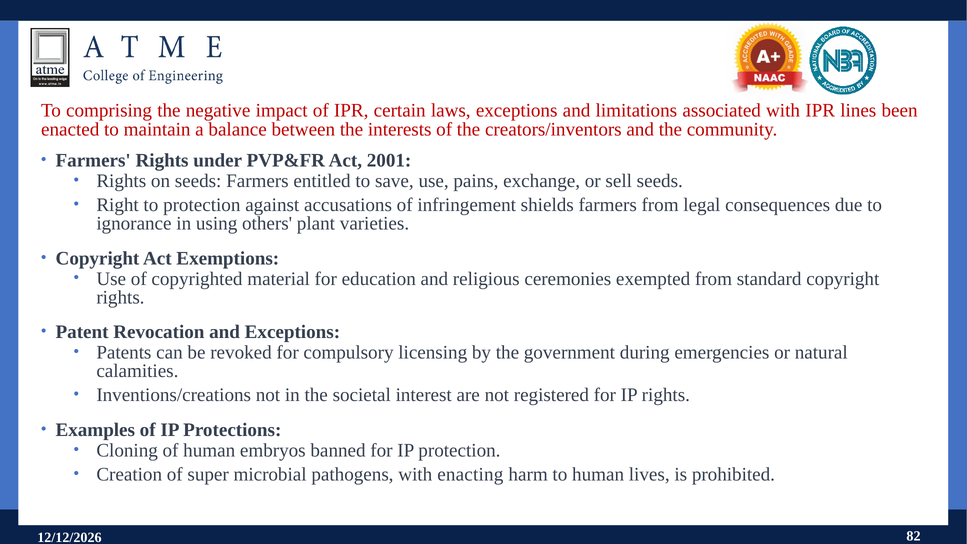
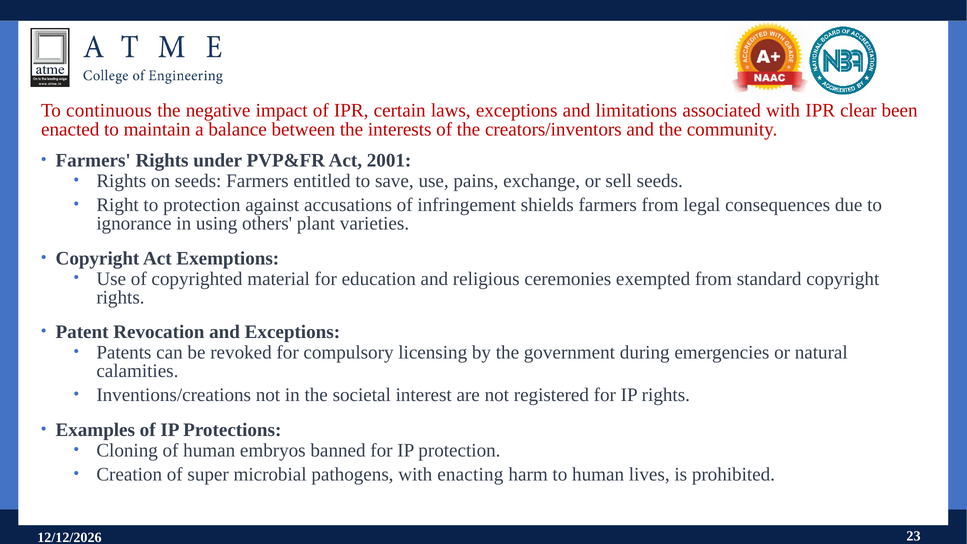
comprising: comprising -> continuous
lines: lines -> clear
82: 82 -> 23
